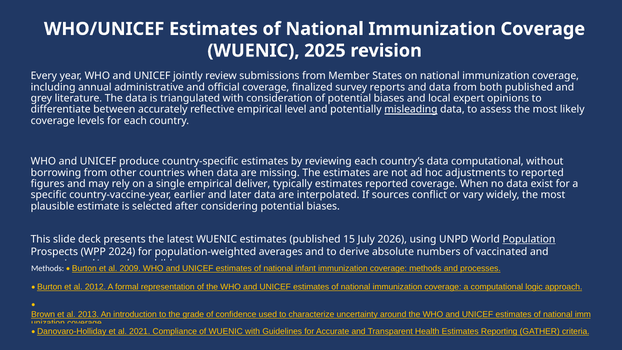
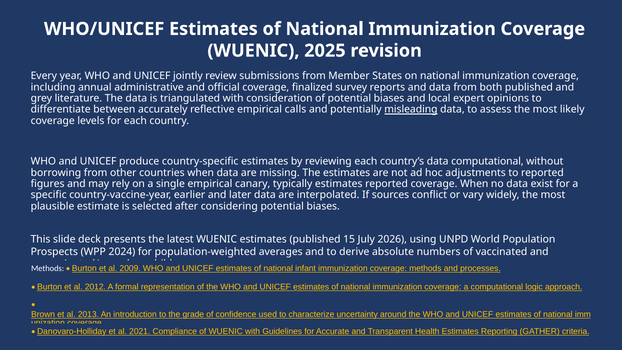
level: level -> calls
deliver: deliver -> canary
Population underline: present -> none
